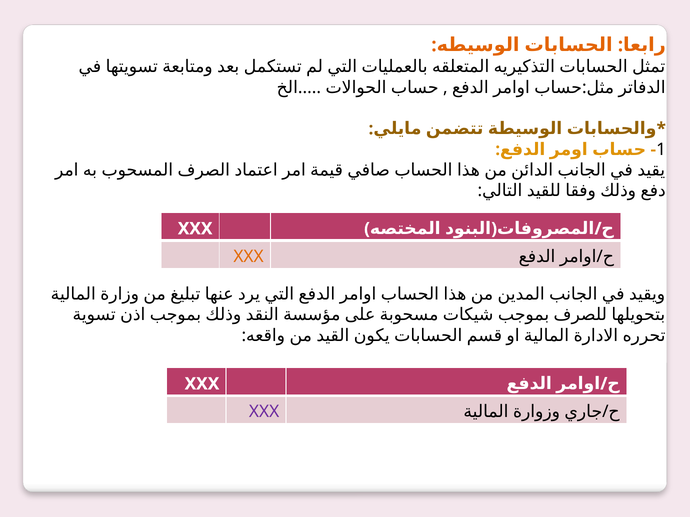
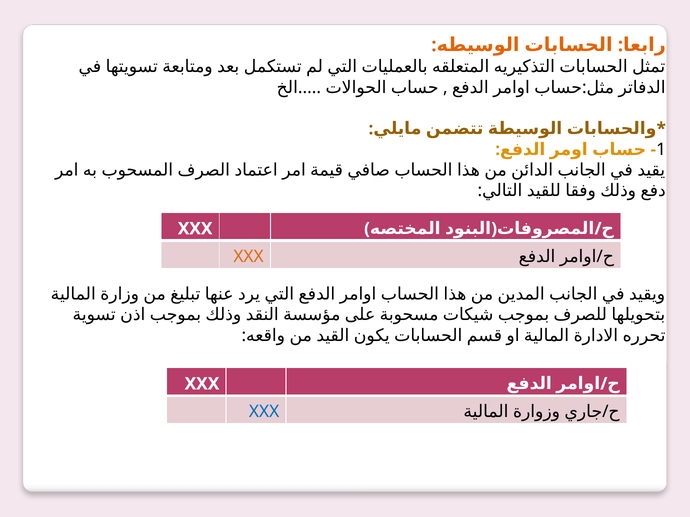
XXX at (264, 412) colour: purple -> blue
